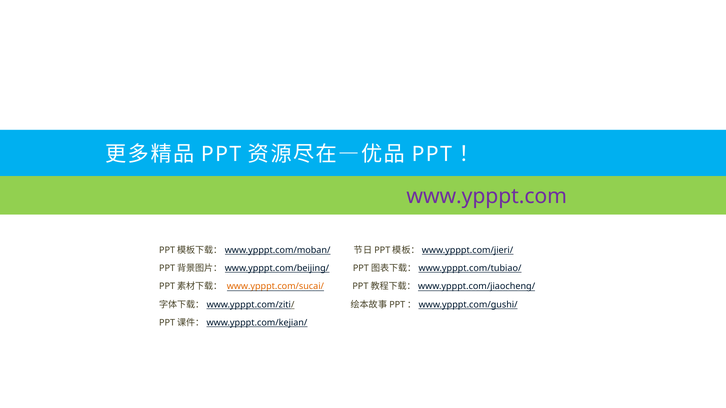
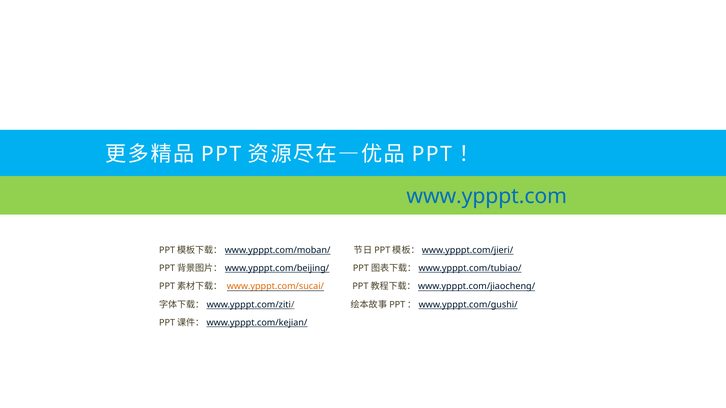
www.ypppt.com colour: purple -> blue
